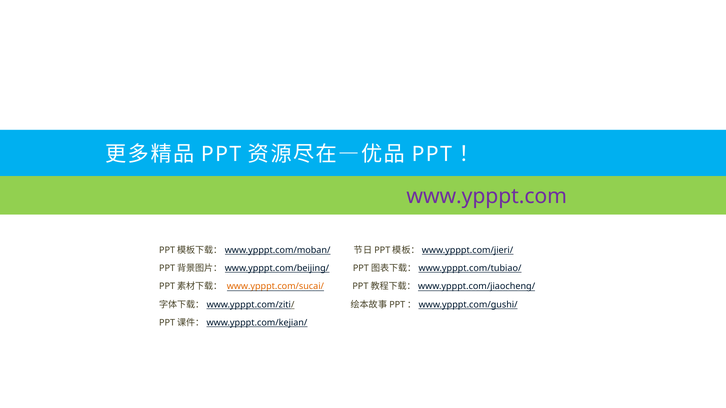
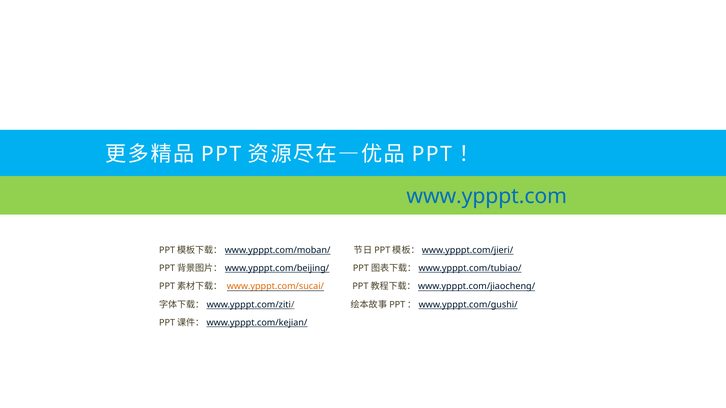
www.ypppt.com colour: purple -> blue
